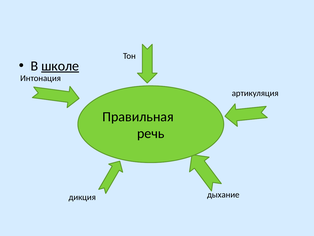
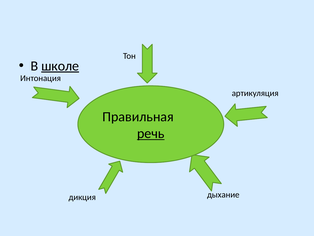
речь underline: none -> present
